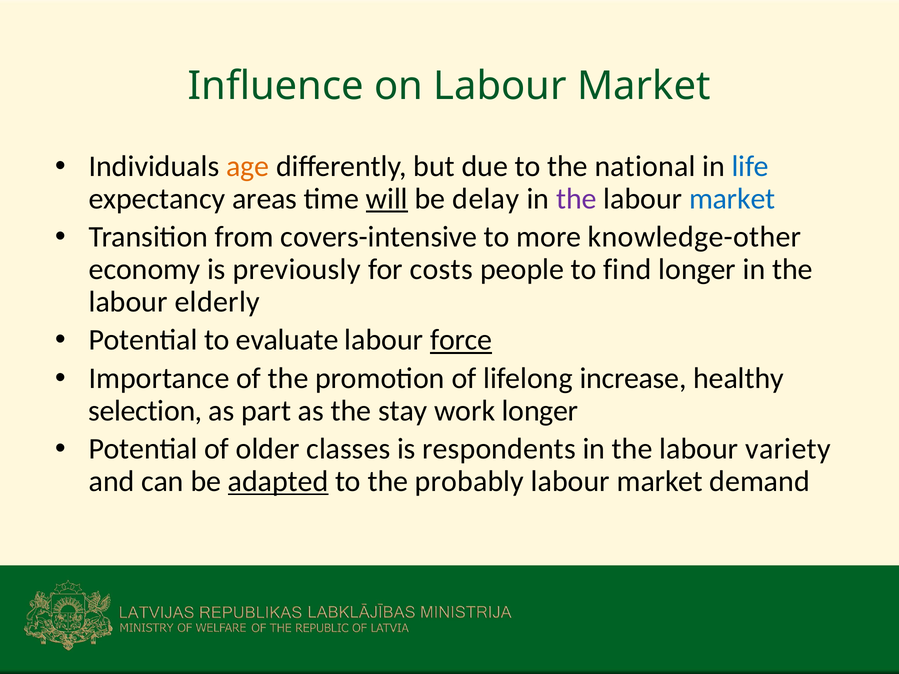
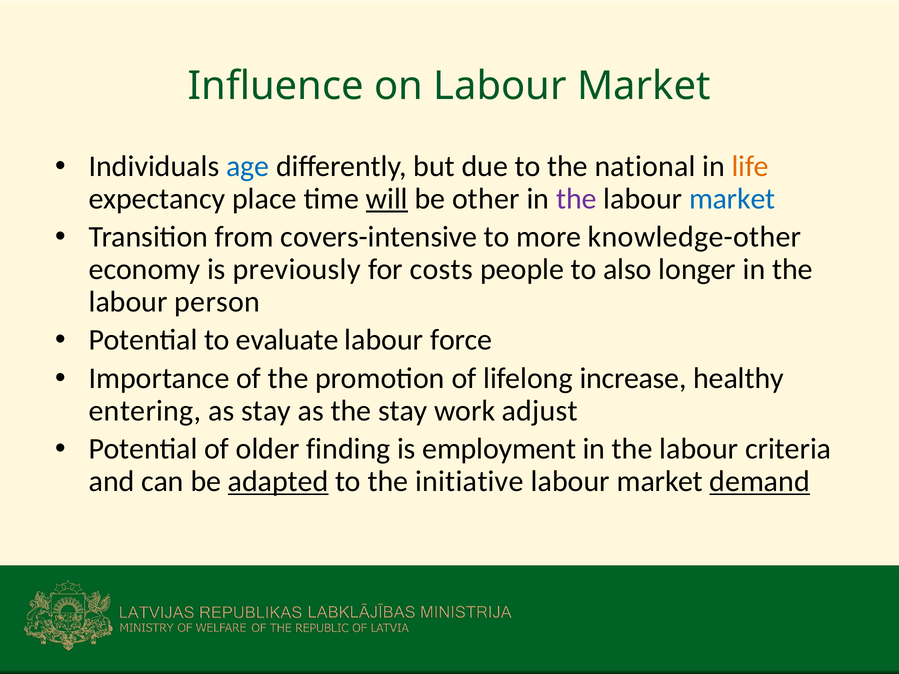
age colour: orange -> blue
life colour: blue -> orange
areas: areas -> place
delay: delay -> other
find: find -> also
elderly: elderly -> person
force underline: present -> none
selection: selection -> entering
as part: part -> stay
work longer: longer -> adjust
classes: classes -> finding
respondents: respondents -> employment
variety: variety -> criteria
probably: probably -> initiative
demand underline: none -> present
